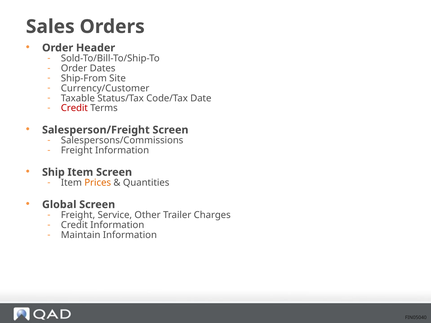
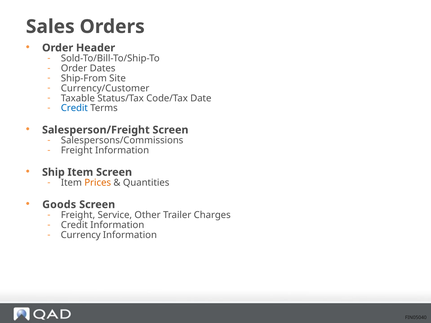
Credit at (74, 108) colour: red -> blue
Global: Global -> Goods
Maintain: Maintain -> Currency
